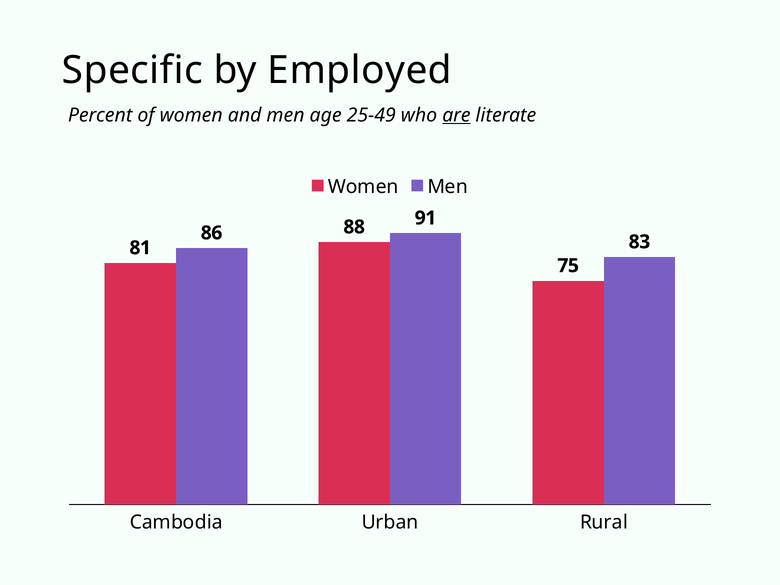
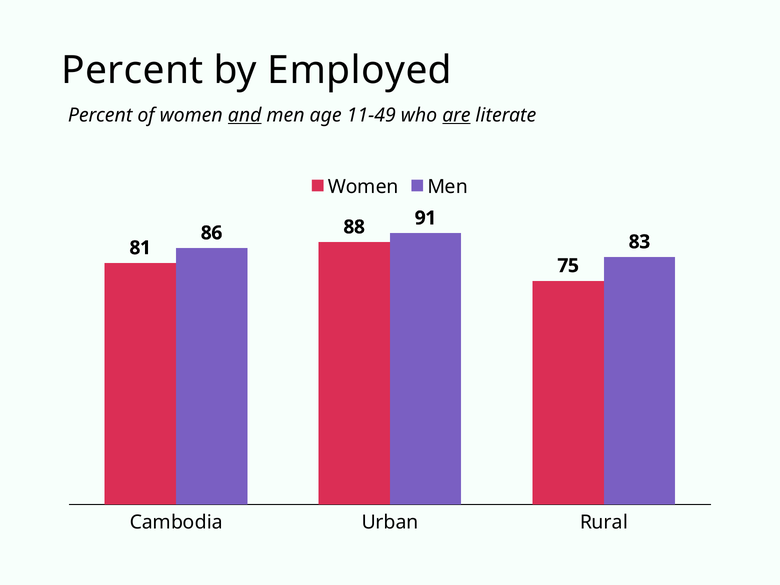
Specific at (132, 71): Specific -> Percent
and underline: none -> present
25-49: 25-49 -> 11-49
